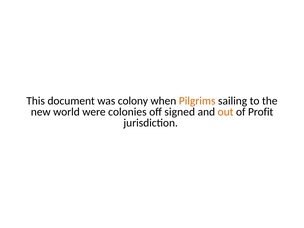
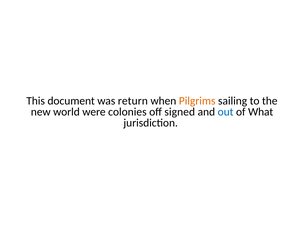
colony: colony -> return
out colour: orange -> blue
Profit: Profit -> What
